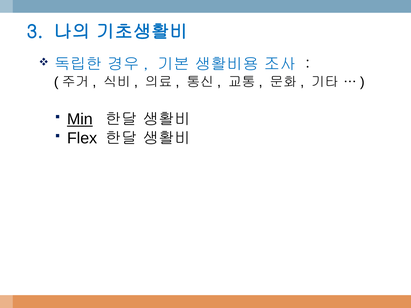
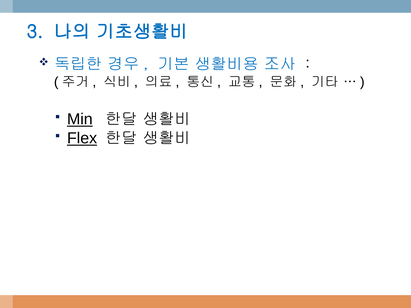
Flex underline: none -> present
